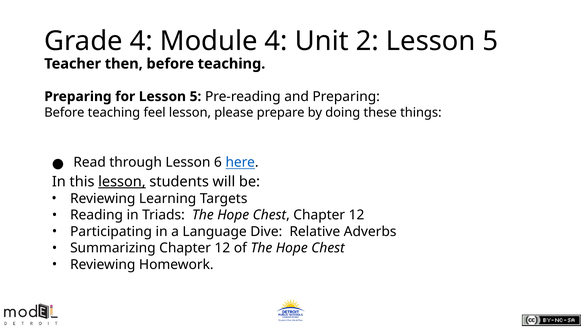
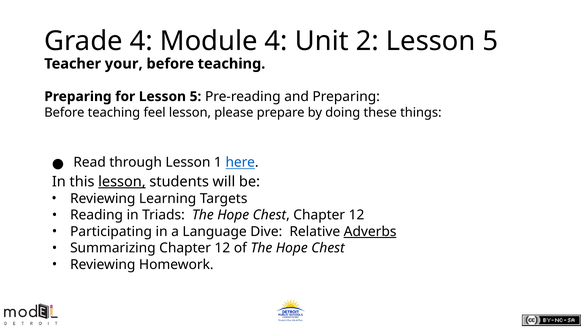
then: then -> your
6: 6 -> 1
Adverbs underline: none -> present
